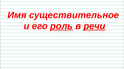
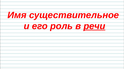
роль underline: present -> none
